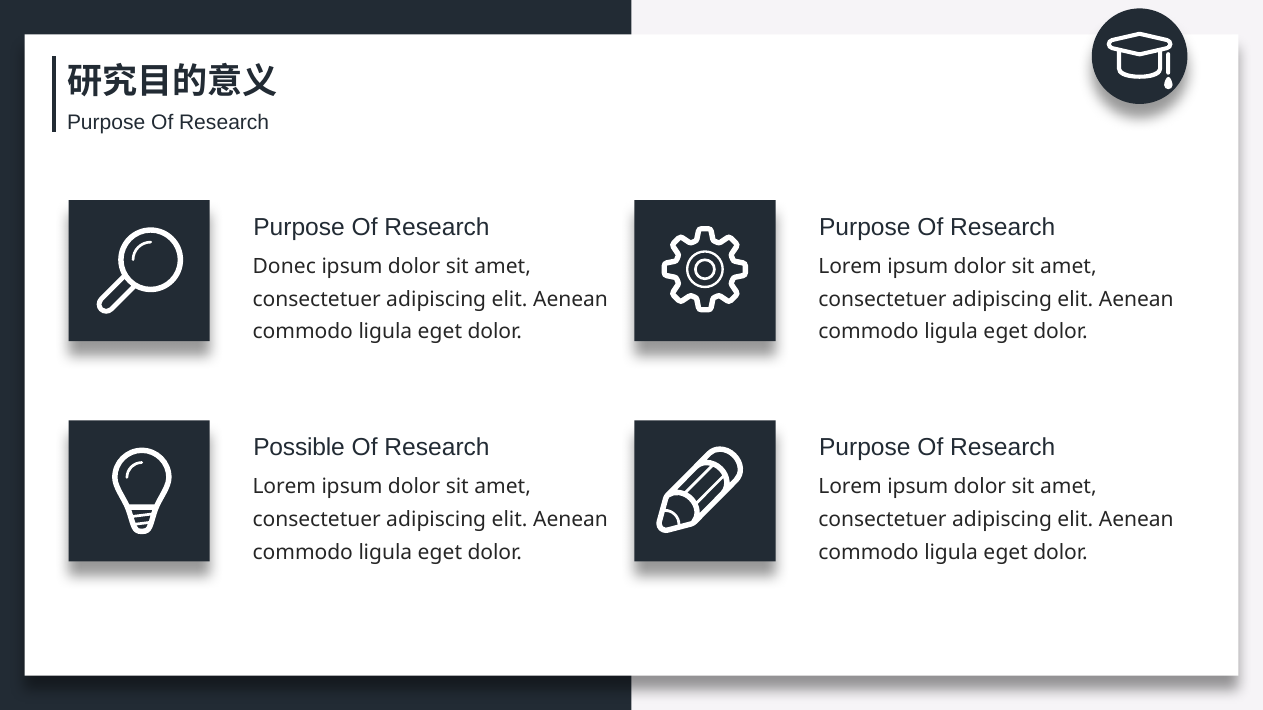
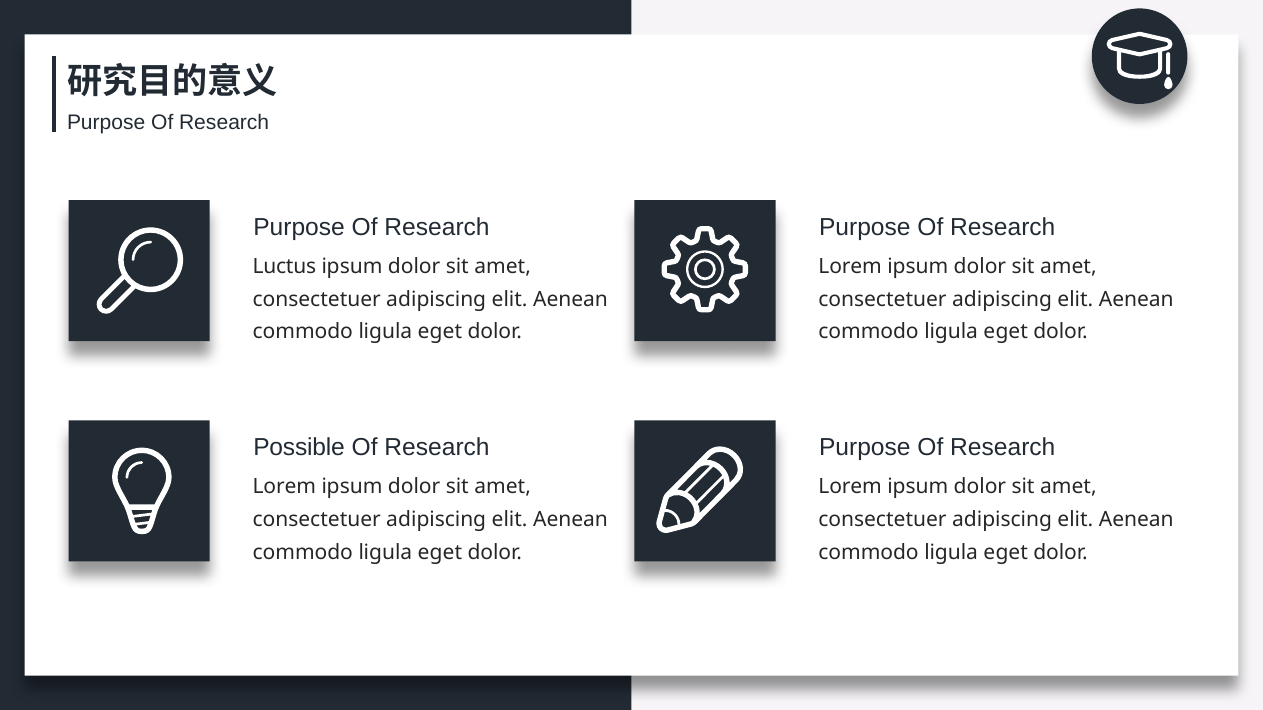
Donec: Donec -> Luctus
